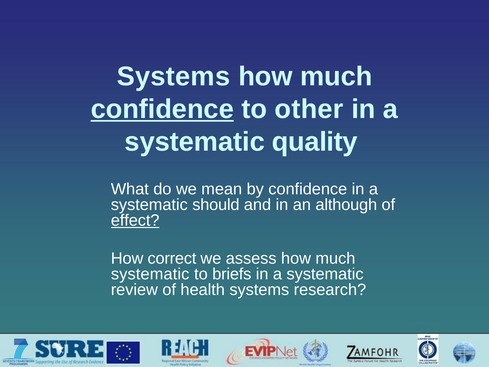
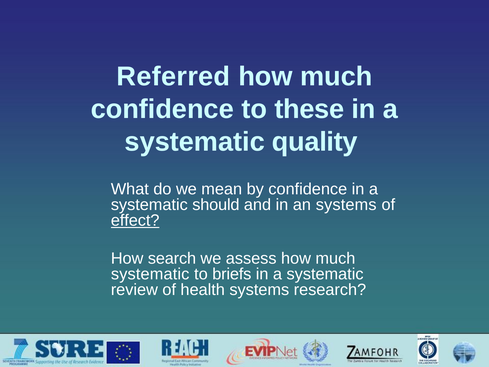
Systems at (173, 76): Systems -> Referred
confidence at (162, 109) underline: present -> none
other: other -> these
an although: although -> systems
correct: correct -> search
